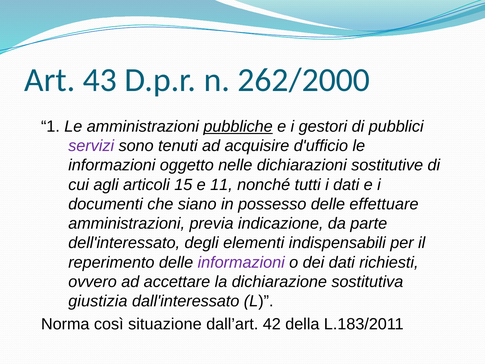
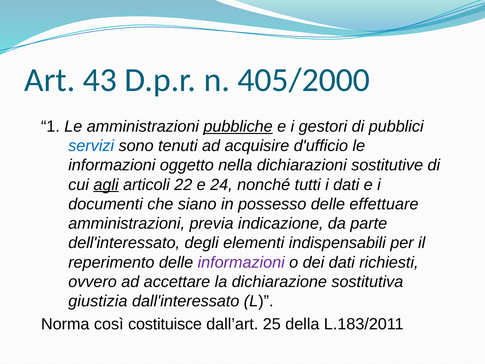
262/2000: 262/2000 -> 405/2000
servizi colour: purple -> blue
nelle: nelle -> nella
agli underline: none -> present
15: 15 -> 22
11: 11 -> 24
situazione: situazione -> costituisce
42: 42 -> 25
